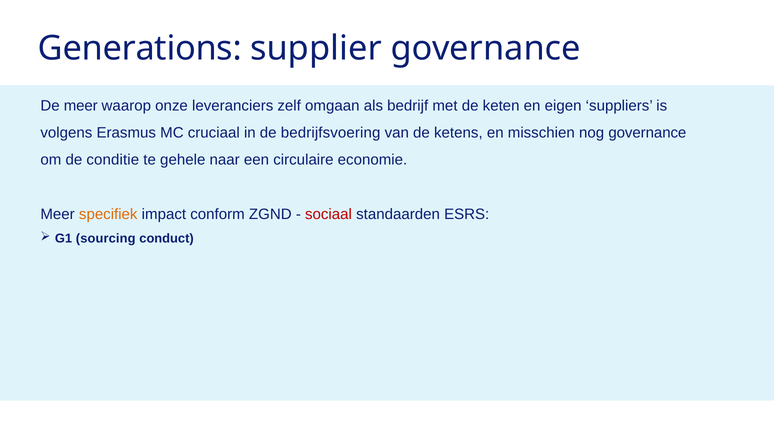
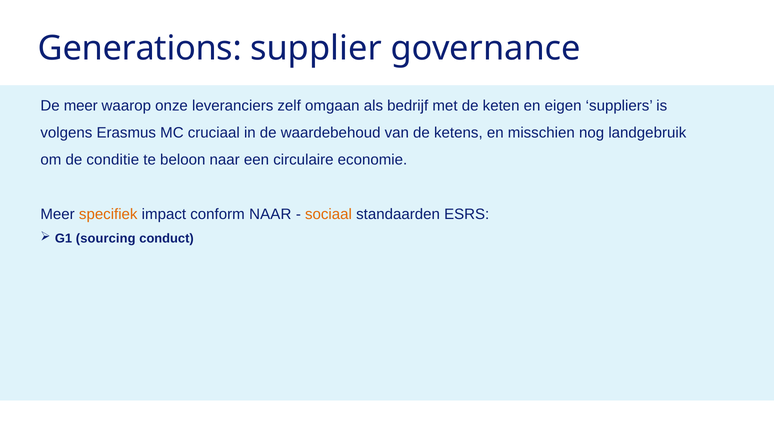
bedrijfsvoering: bedrijfsvoering -> waardebehoud
nog governance: governance -> landgebruik
gehele: gehele -> beloon
conform ZGND: ZGND -> NAAR
sociaal colour: red -> orange
